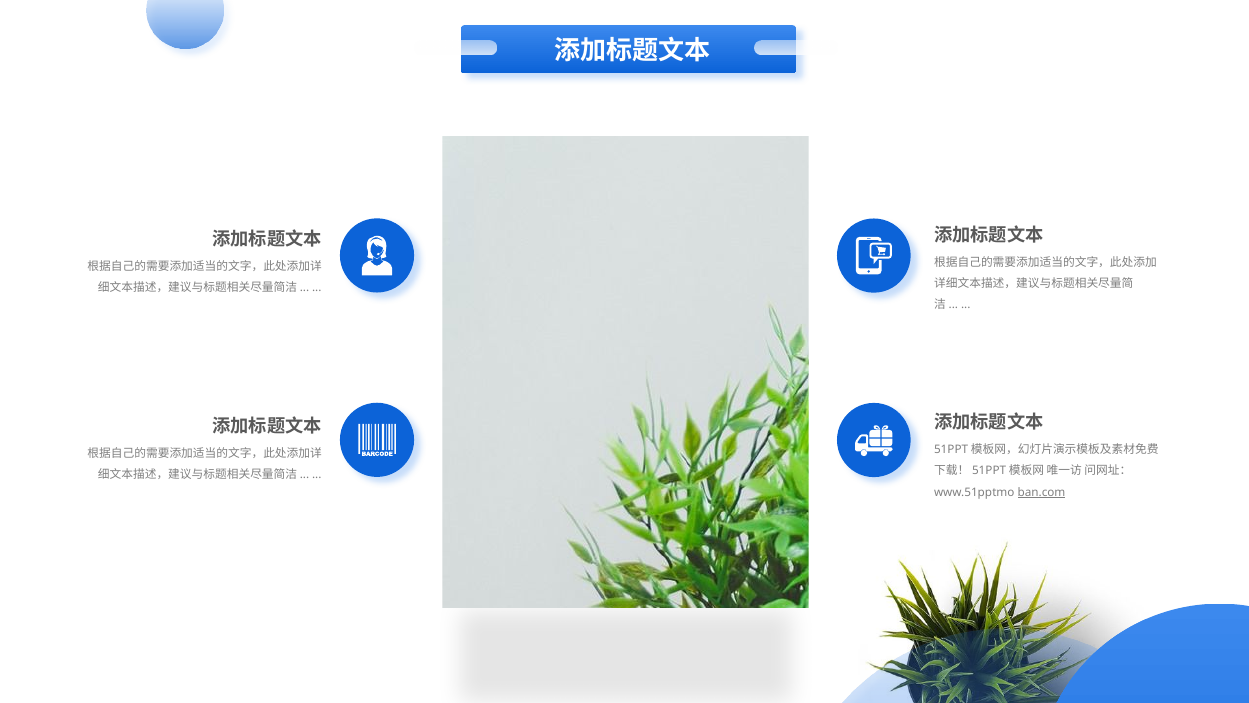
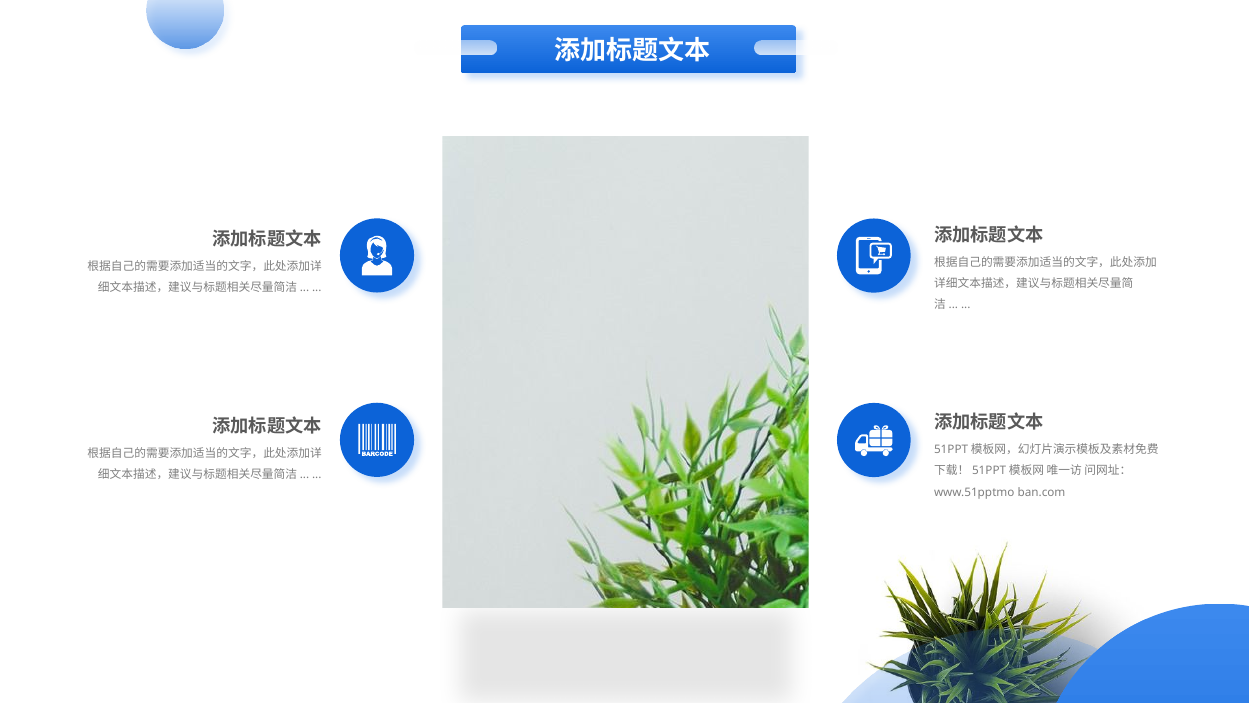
ban.com underline: present -> none
